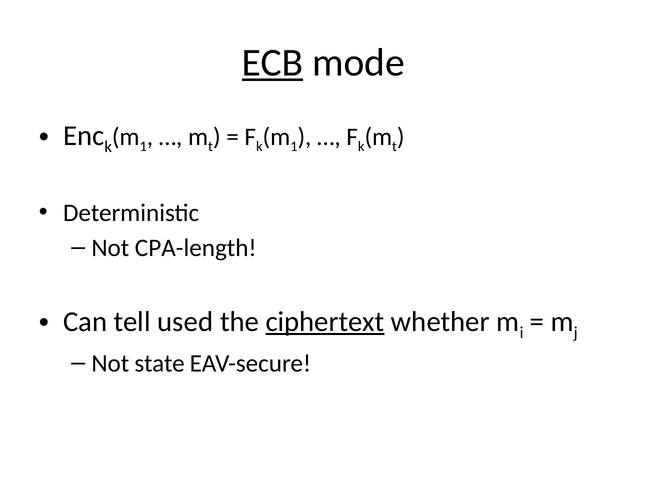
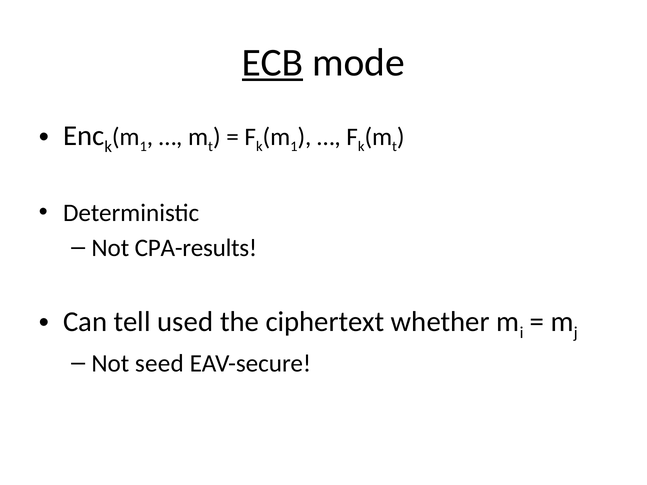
CPA-length: CPA-length -> CPA-results
ciphertext underline: present -> none
state: state -> seed
